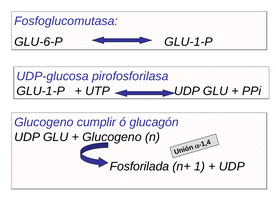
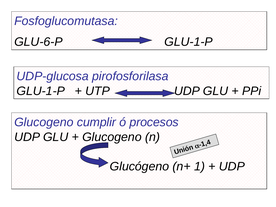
glucagón: glucagón -> procesos
Fosforilada: Fosforilada -> Glucógeno
